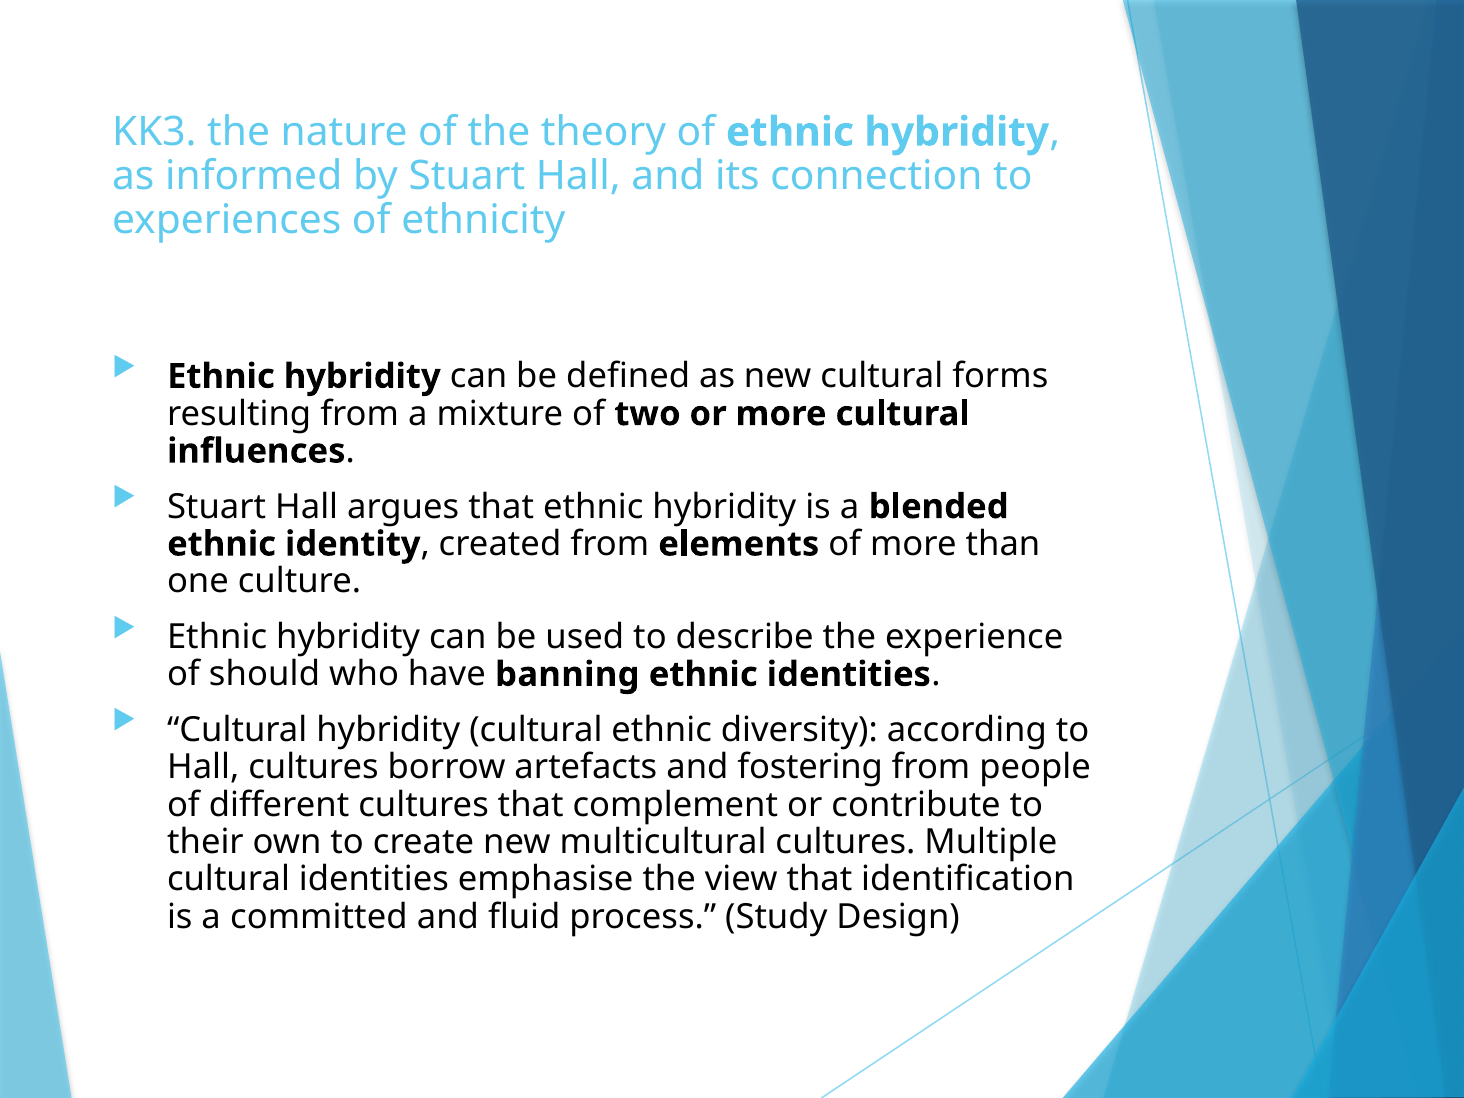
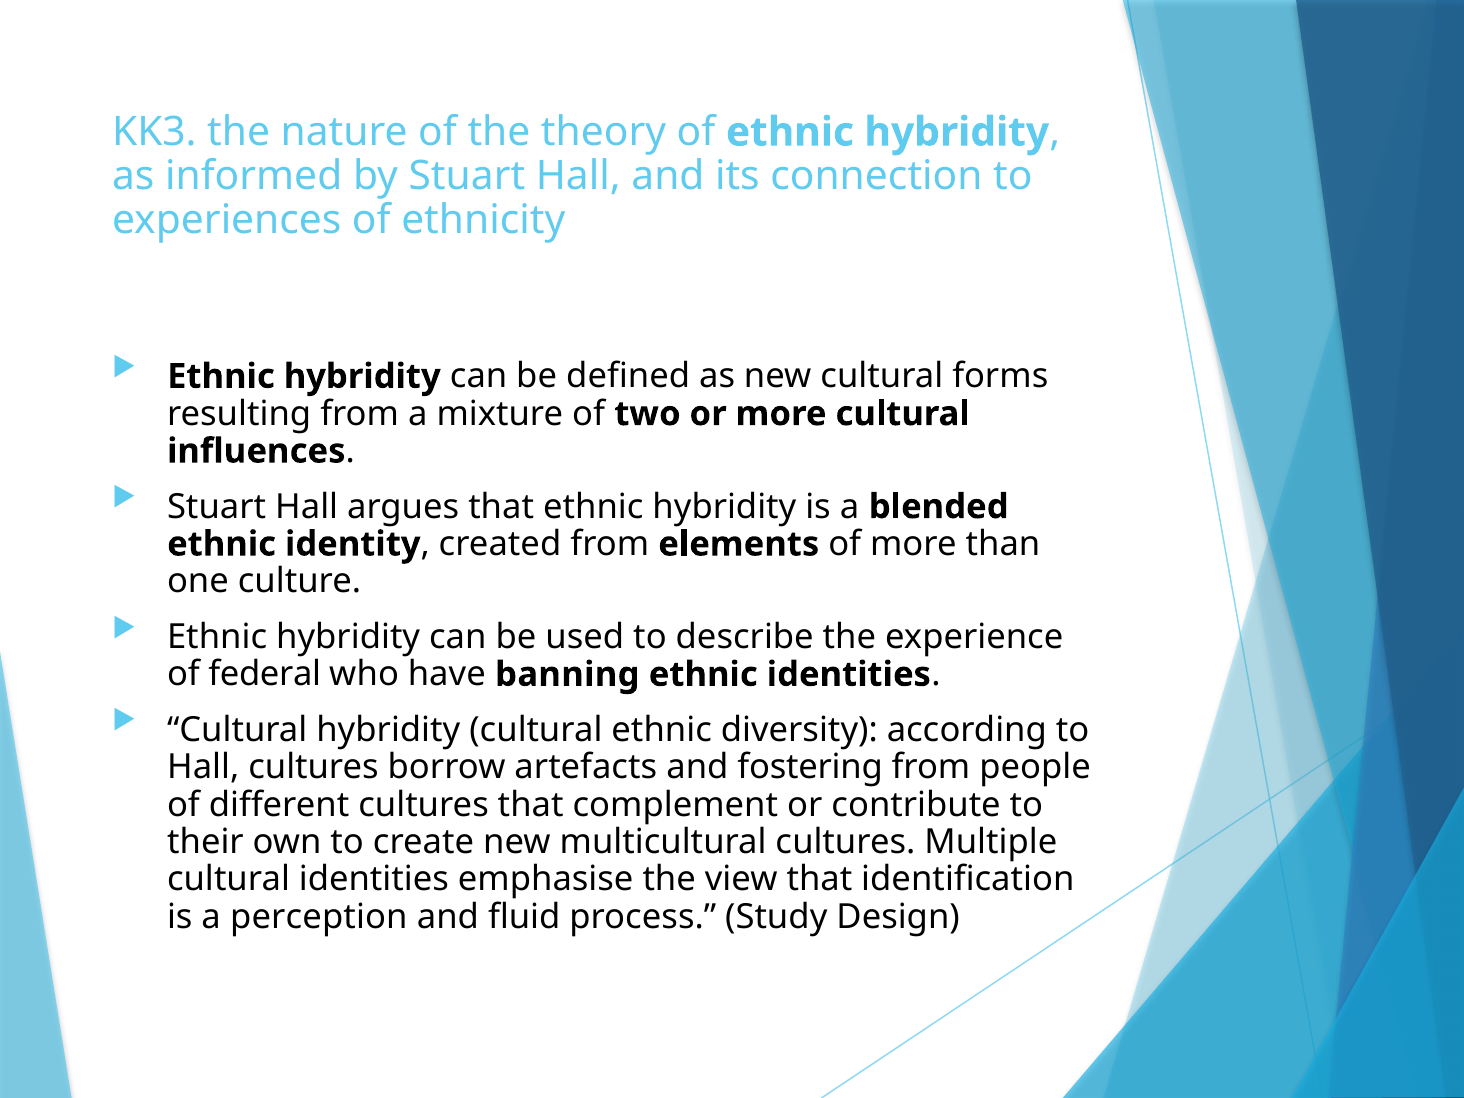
should: should -> federal
committed: committed -> perception
